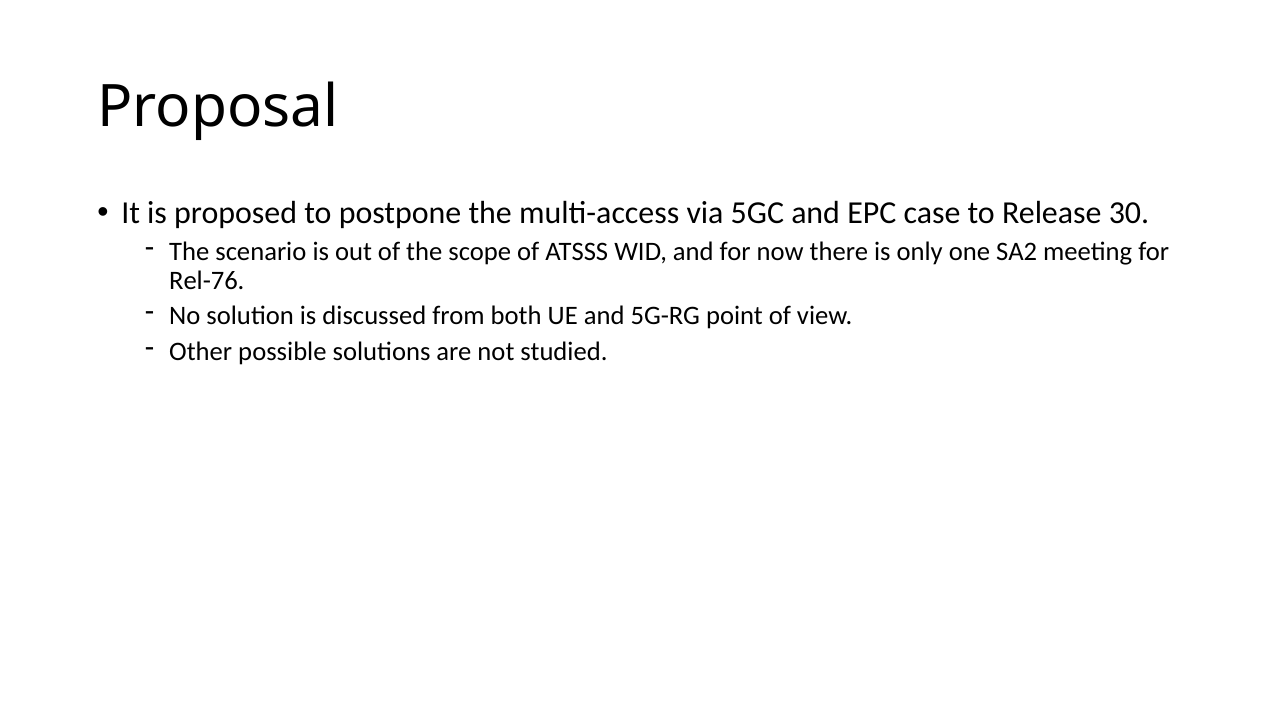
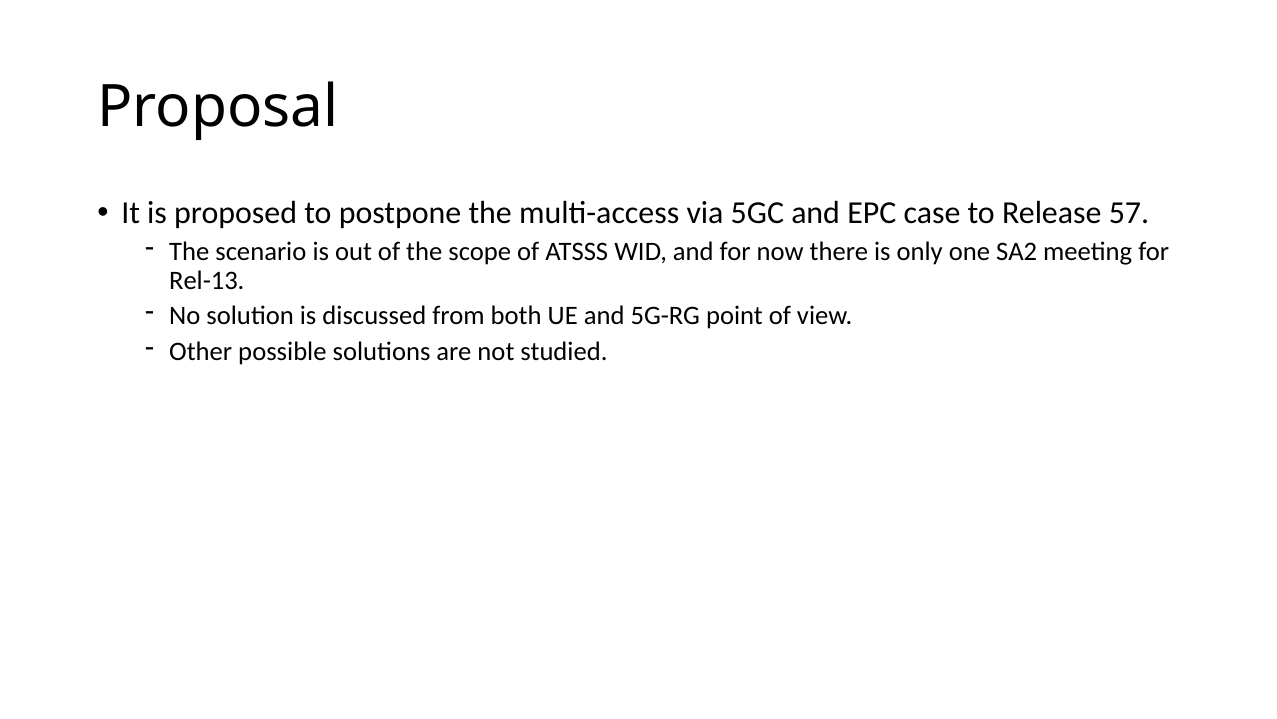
30: 30 -> 57
Rel-76: Rel-76 -> Rel-13
